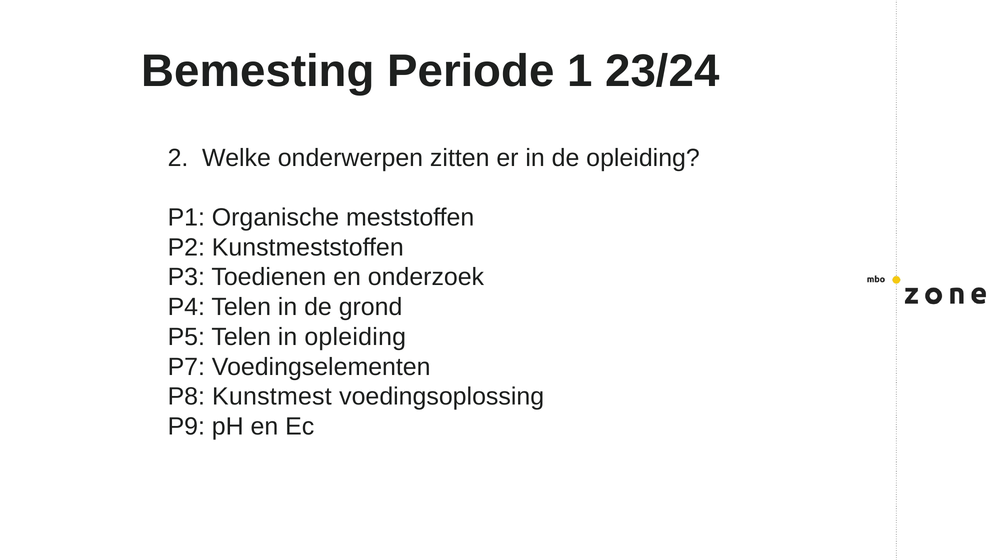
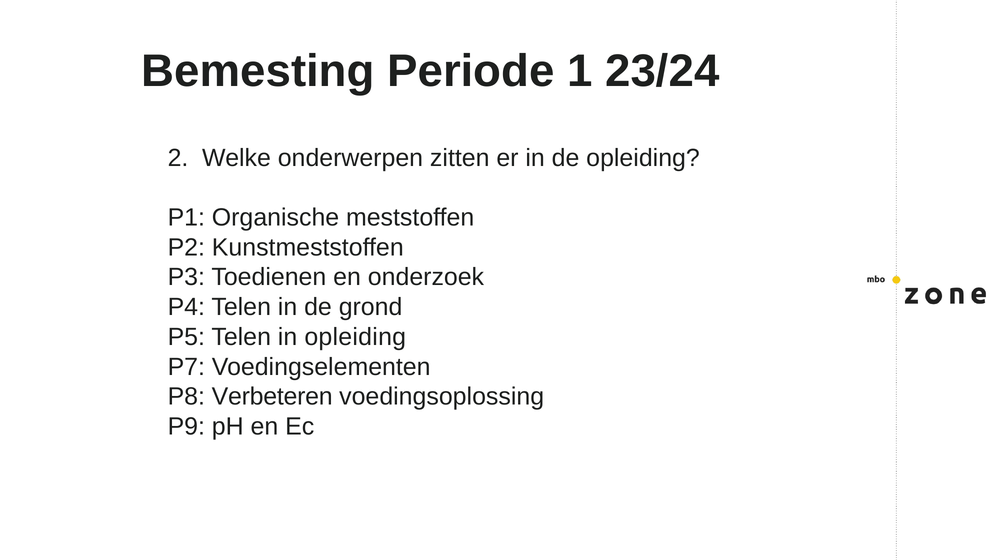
Kunstmest: Kunstmest -> Verbeteren
